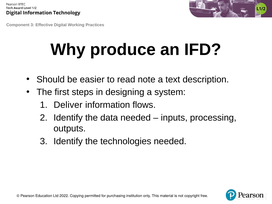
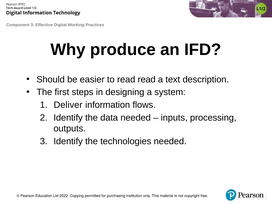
read note: note -> read
